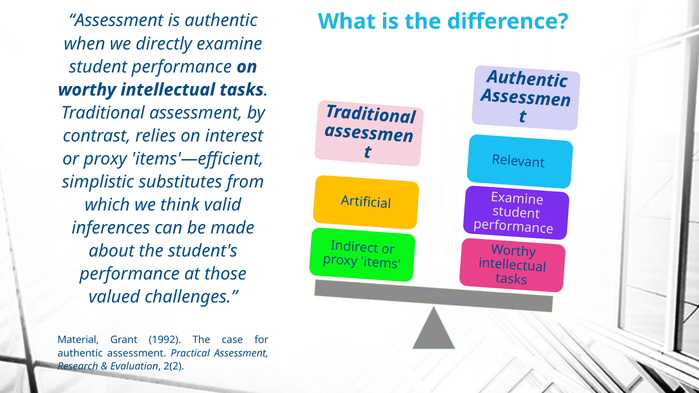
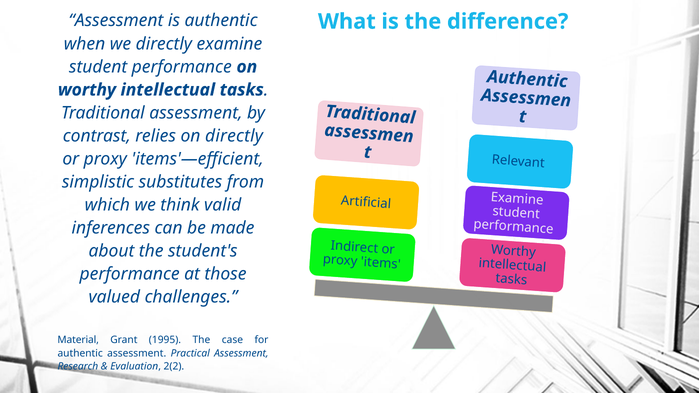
on interest: interest -> directly
1992: 1992 -> 1995
